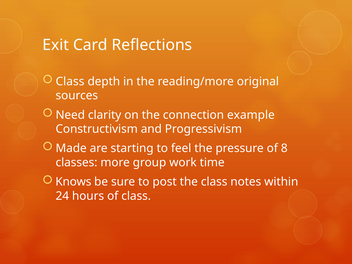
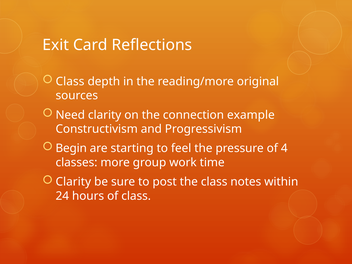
Made: Made -> Begin
8: 8 -> 4
Knows at (73, 182): Knows -> Clarity
